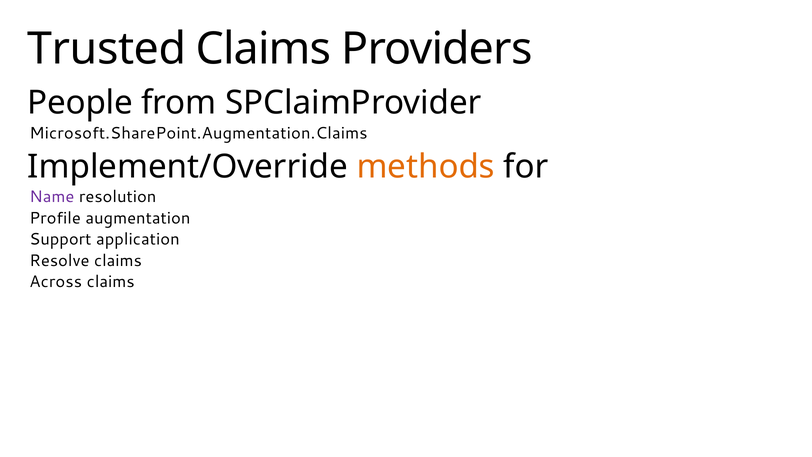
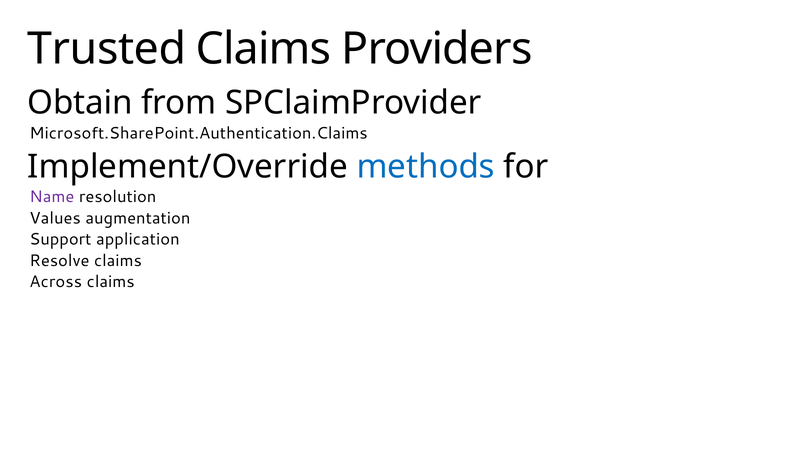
People: People -> Obtain
Microsoft.SharePoint.Augmentation.Claims: Microsoft.SharePoint.Augmentation.Claims -> Microsoft.SharePoint.Authentication.Claims
methods colour: orange -> blue
Profile: Profile -> Values
